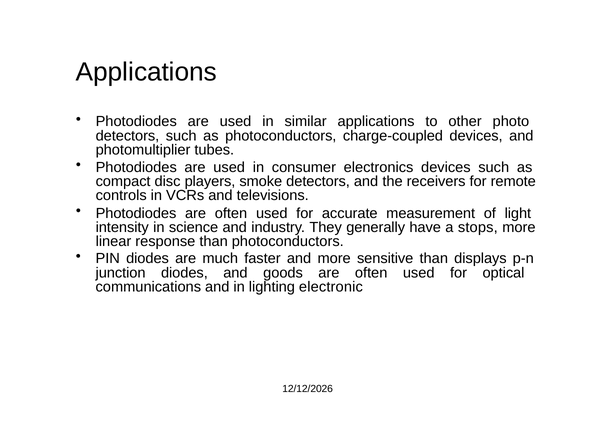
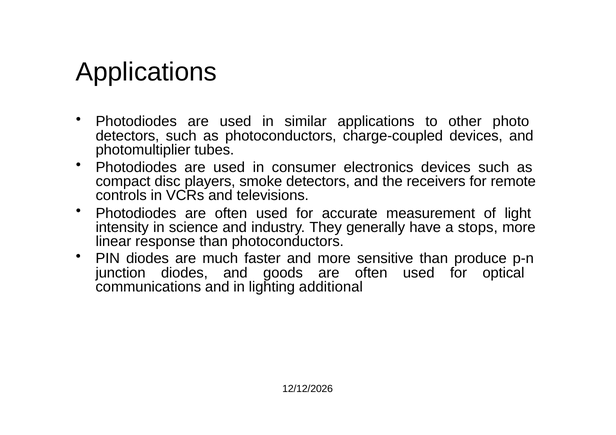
displays: displays -> produce
electronic: electronic -> additional
